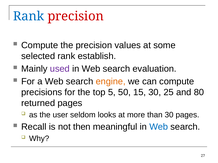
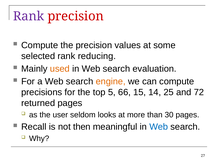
Rank at (29, 16) colour: blue -> purple
establish: establish -> reducing
used colour: purple -> orange
50: 50 -> 66
15 30: 30 -> 14
80: 80 -> 72
